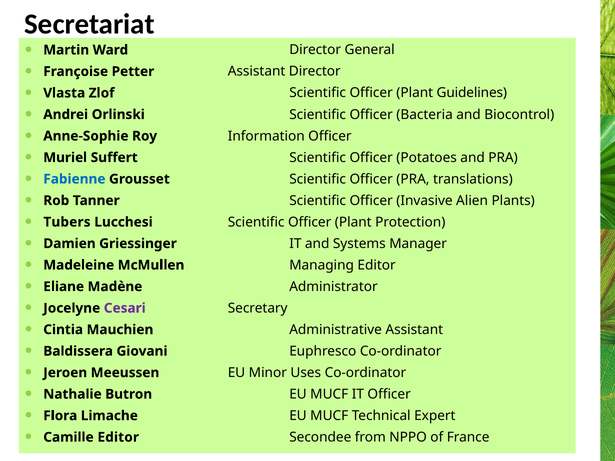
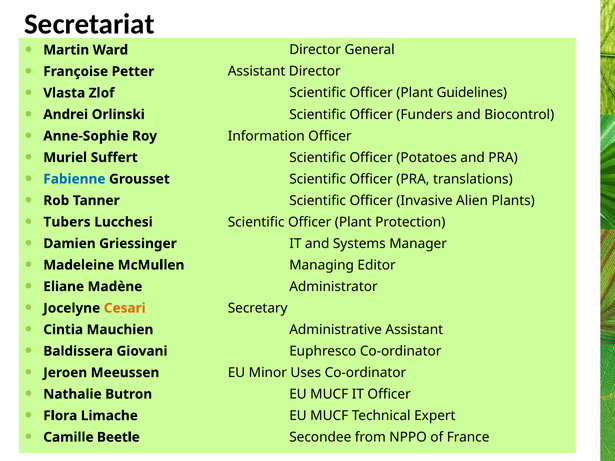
Bacteria: Bacteria -> Funders
Cesari colour: purple -> orange
Camille Editor: Editor -> Beetle
